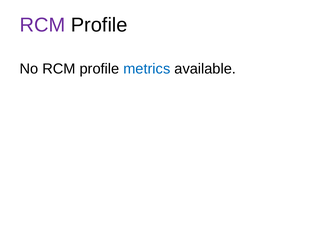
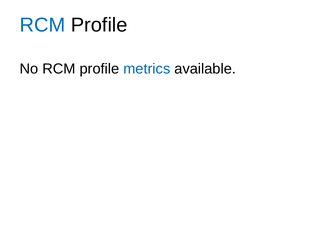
RCM at (42, 25) colour: purple -> blue
